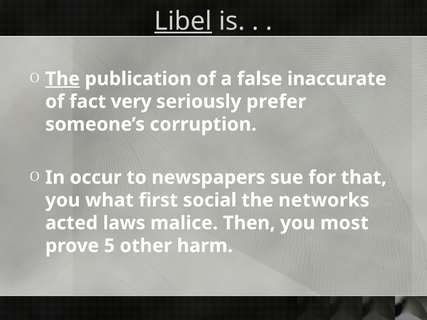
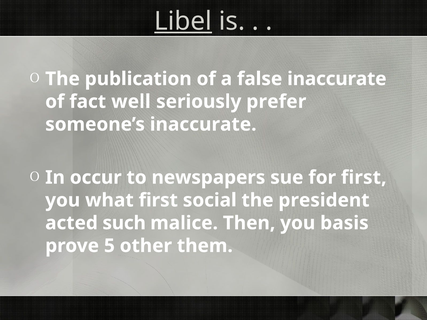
The at (63, 79) underline: present -> none
very: very -> well
someone’s corruption: corruption -> inaccurate
for that: that -> first
networks: networks -> president
laws: laws -> such
most: most -> basis
harm: harm -> them
